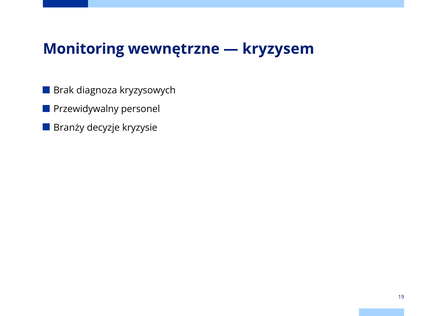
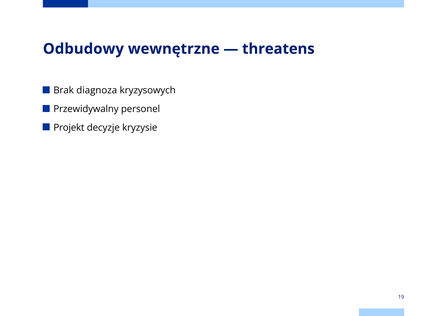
Monitoring: Monitoring -> Odbudowy
kryzysem: kryzysem -> threatens
Branży: Branży -> Projekt
